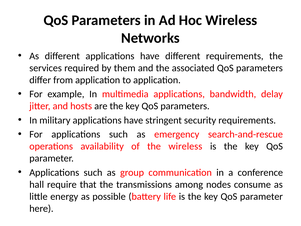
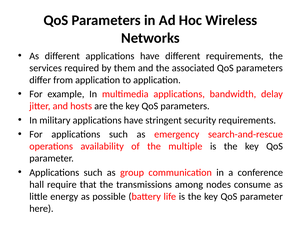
the wireless: wireless -> multiple
